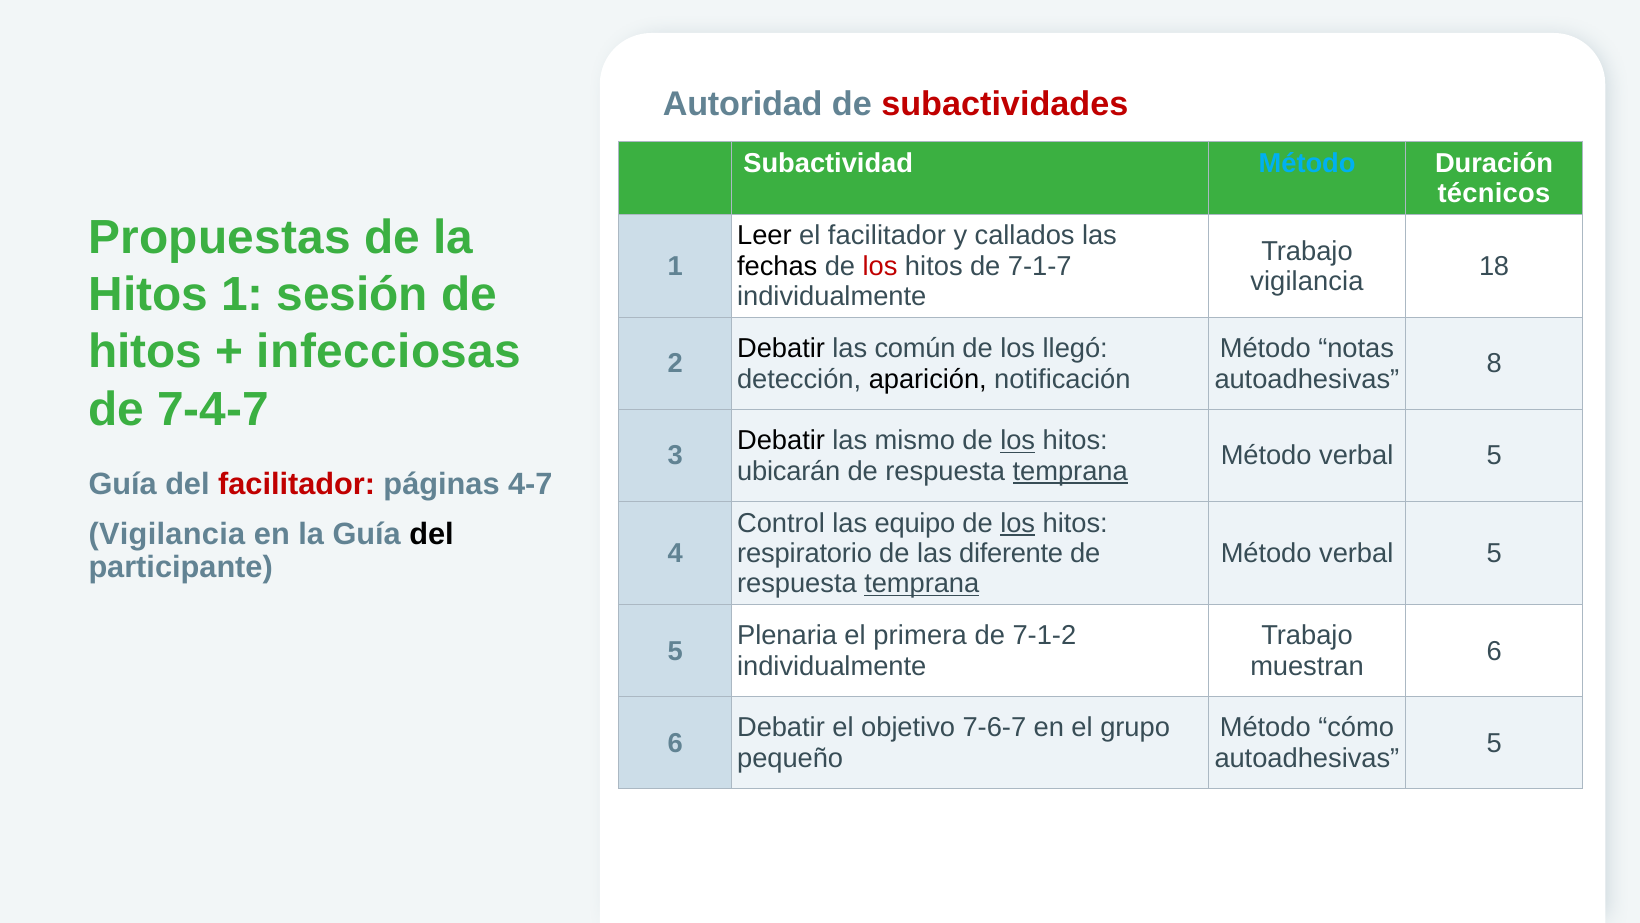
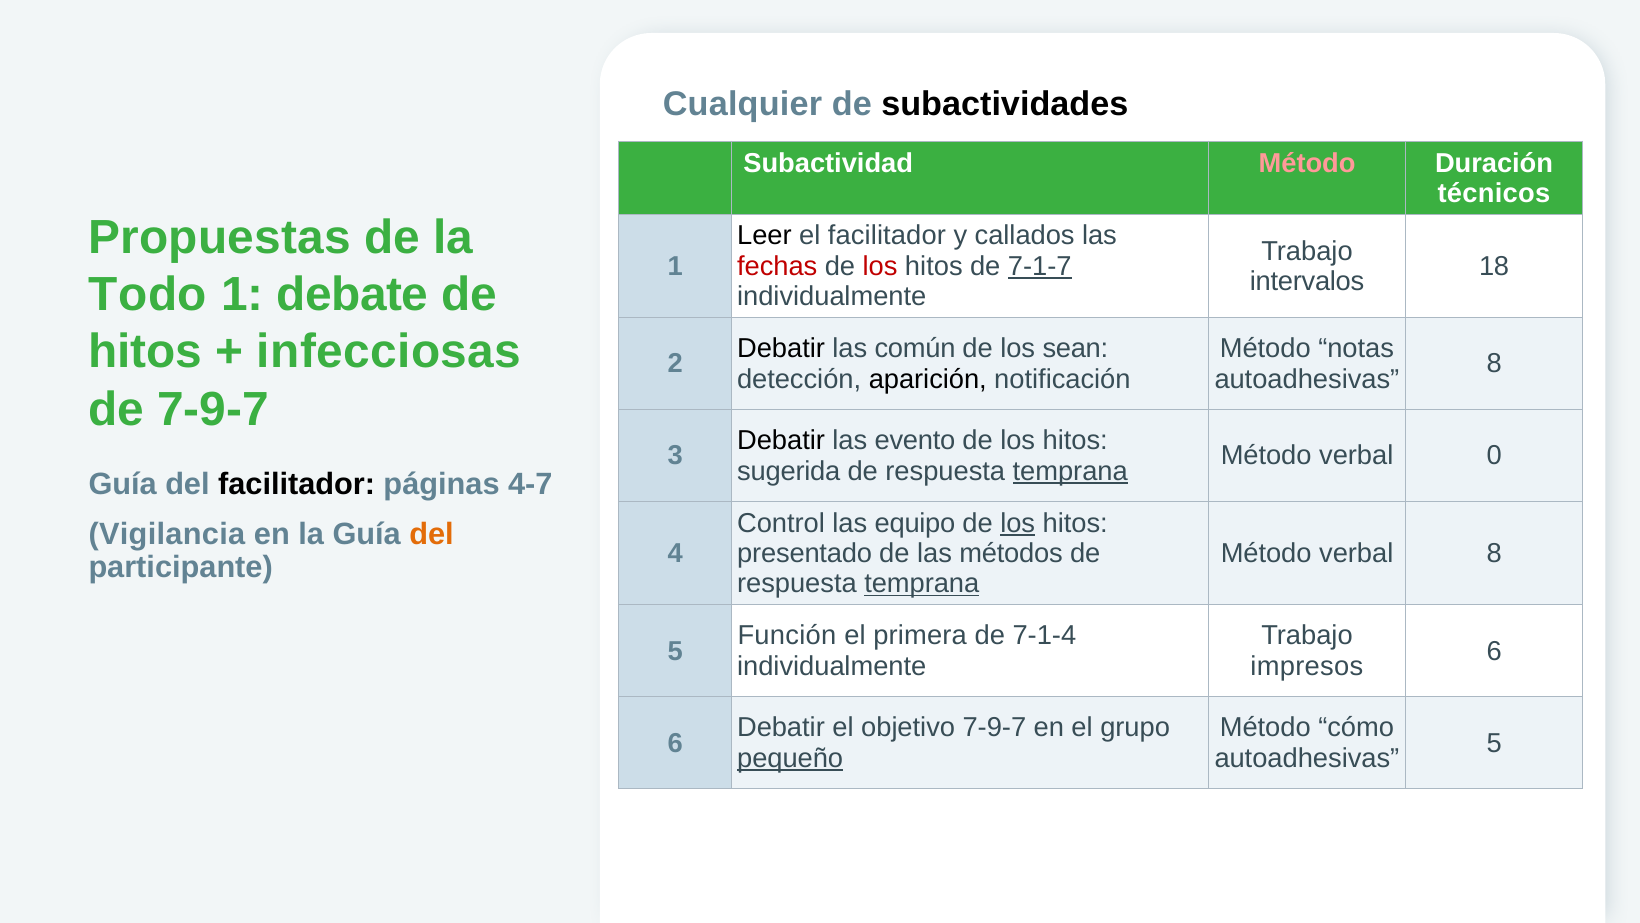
Autoridad: Autoridad -> Cualquier
subactividades colour: red -> black
Método at (1307, 163) colour: light blue -> pink
fechas colour: black -> red
7-1-7 underline: none -> present
vigilancia at (1307, 281): vigilancia -> intervalos
Hitos at (148, 295): Hitos -> Todo
sesión: sesión -> debate
llegó: llegó -> sean
de 7-4-7: 7-4-7 -> 7-9-7
mismo: mismo -> evento
los at (1018, 440) underline: present -> none
5 at (1494, 456): 5 -> 0
ubicarán: ubicarán -> sugerida
facilitador at (297, 484) colour: red -> black
del at (431, 534) colour: black -> orange
respiratorio: respiratorio -> presentado
diferente: diferente -> métodos
5 at (1494, 553): 5 -> 8
Plenaria: Plenaria -> Función
7-1-2: 7-1-2 -> 7-1-4
muestran: muestran -> impresos
objetivo 7-6-7: 7-6-7 -> 7-9-7
pequeño underline: none -> present
